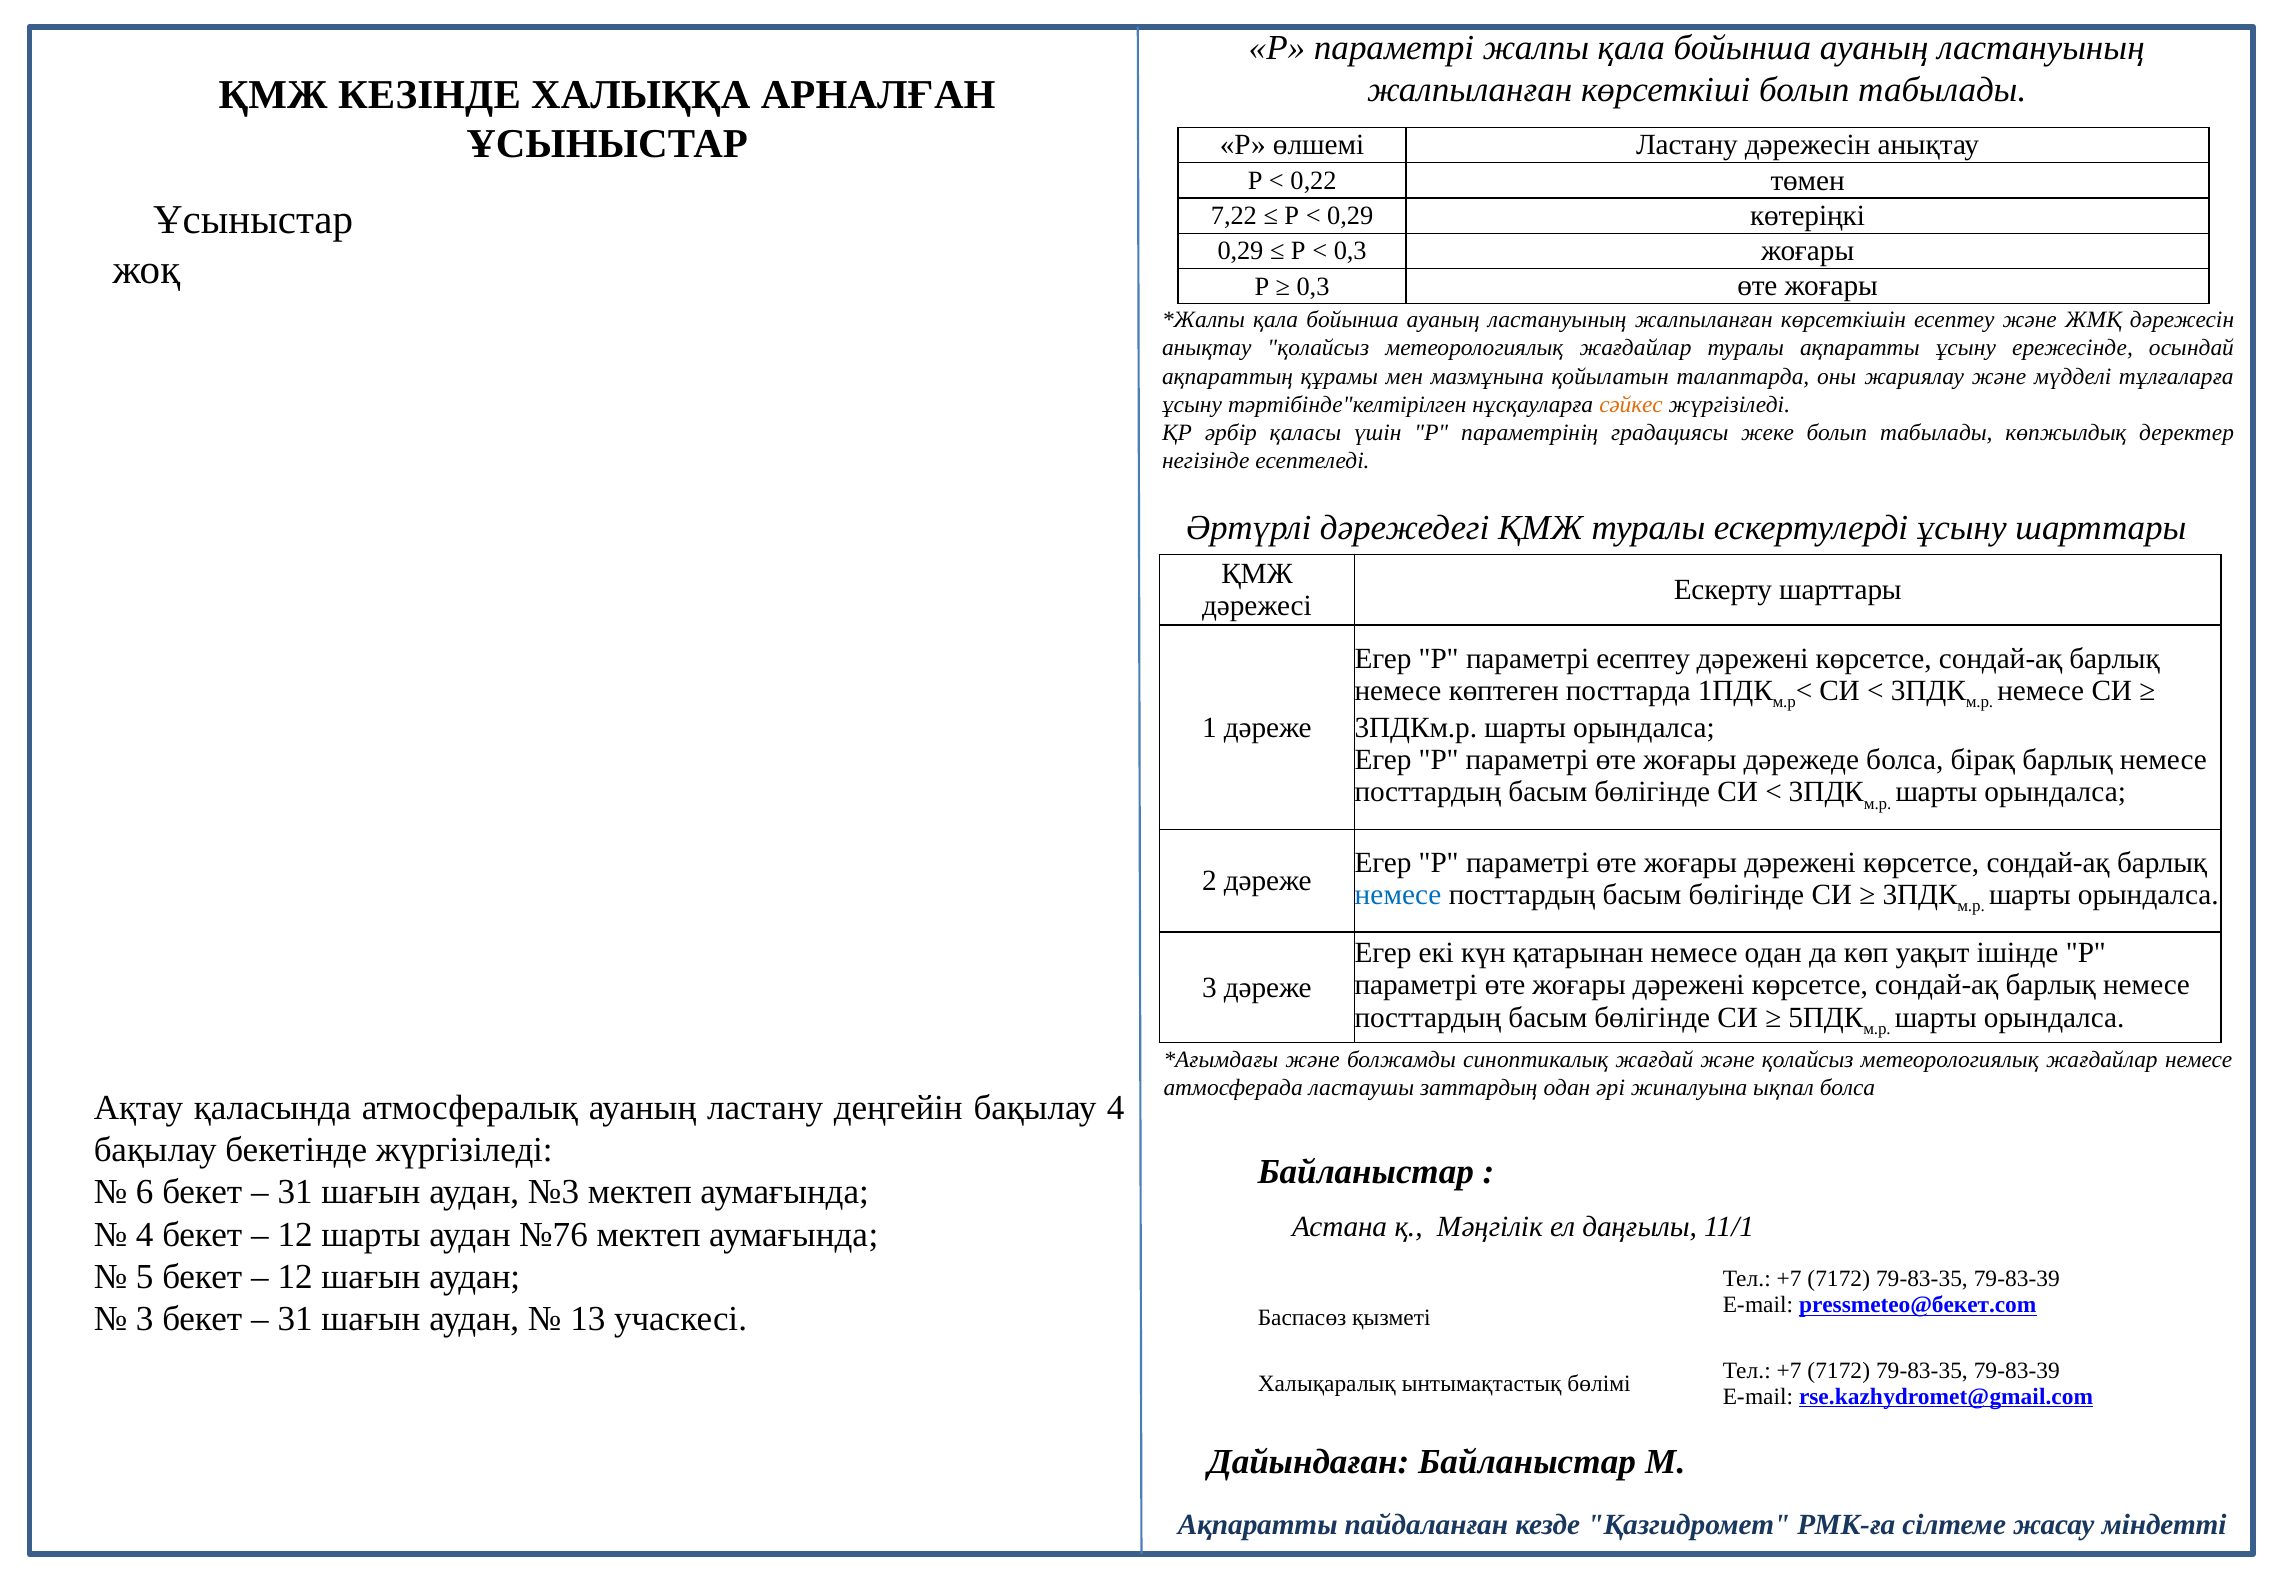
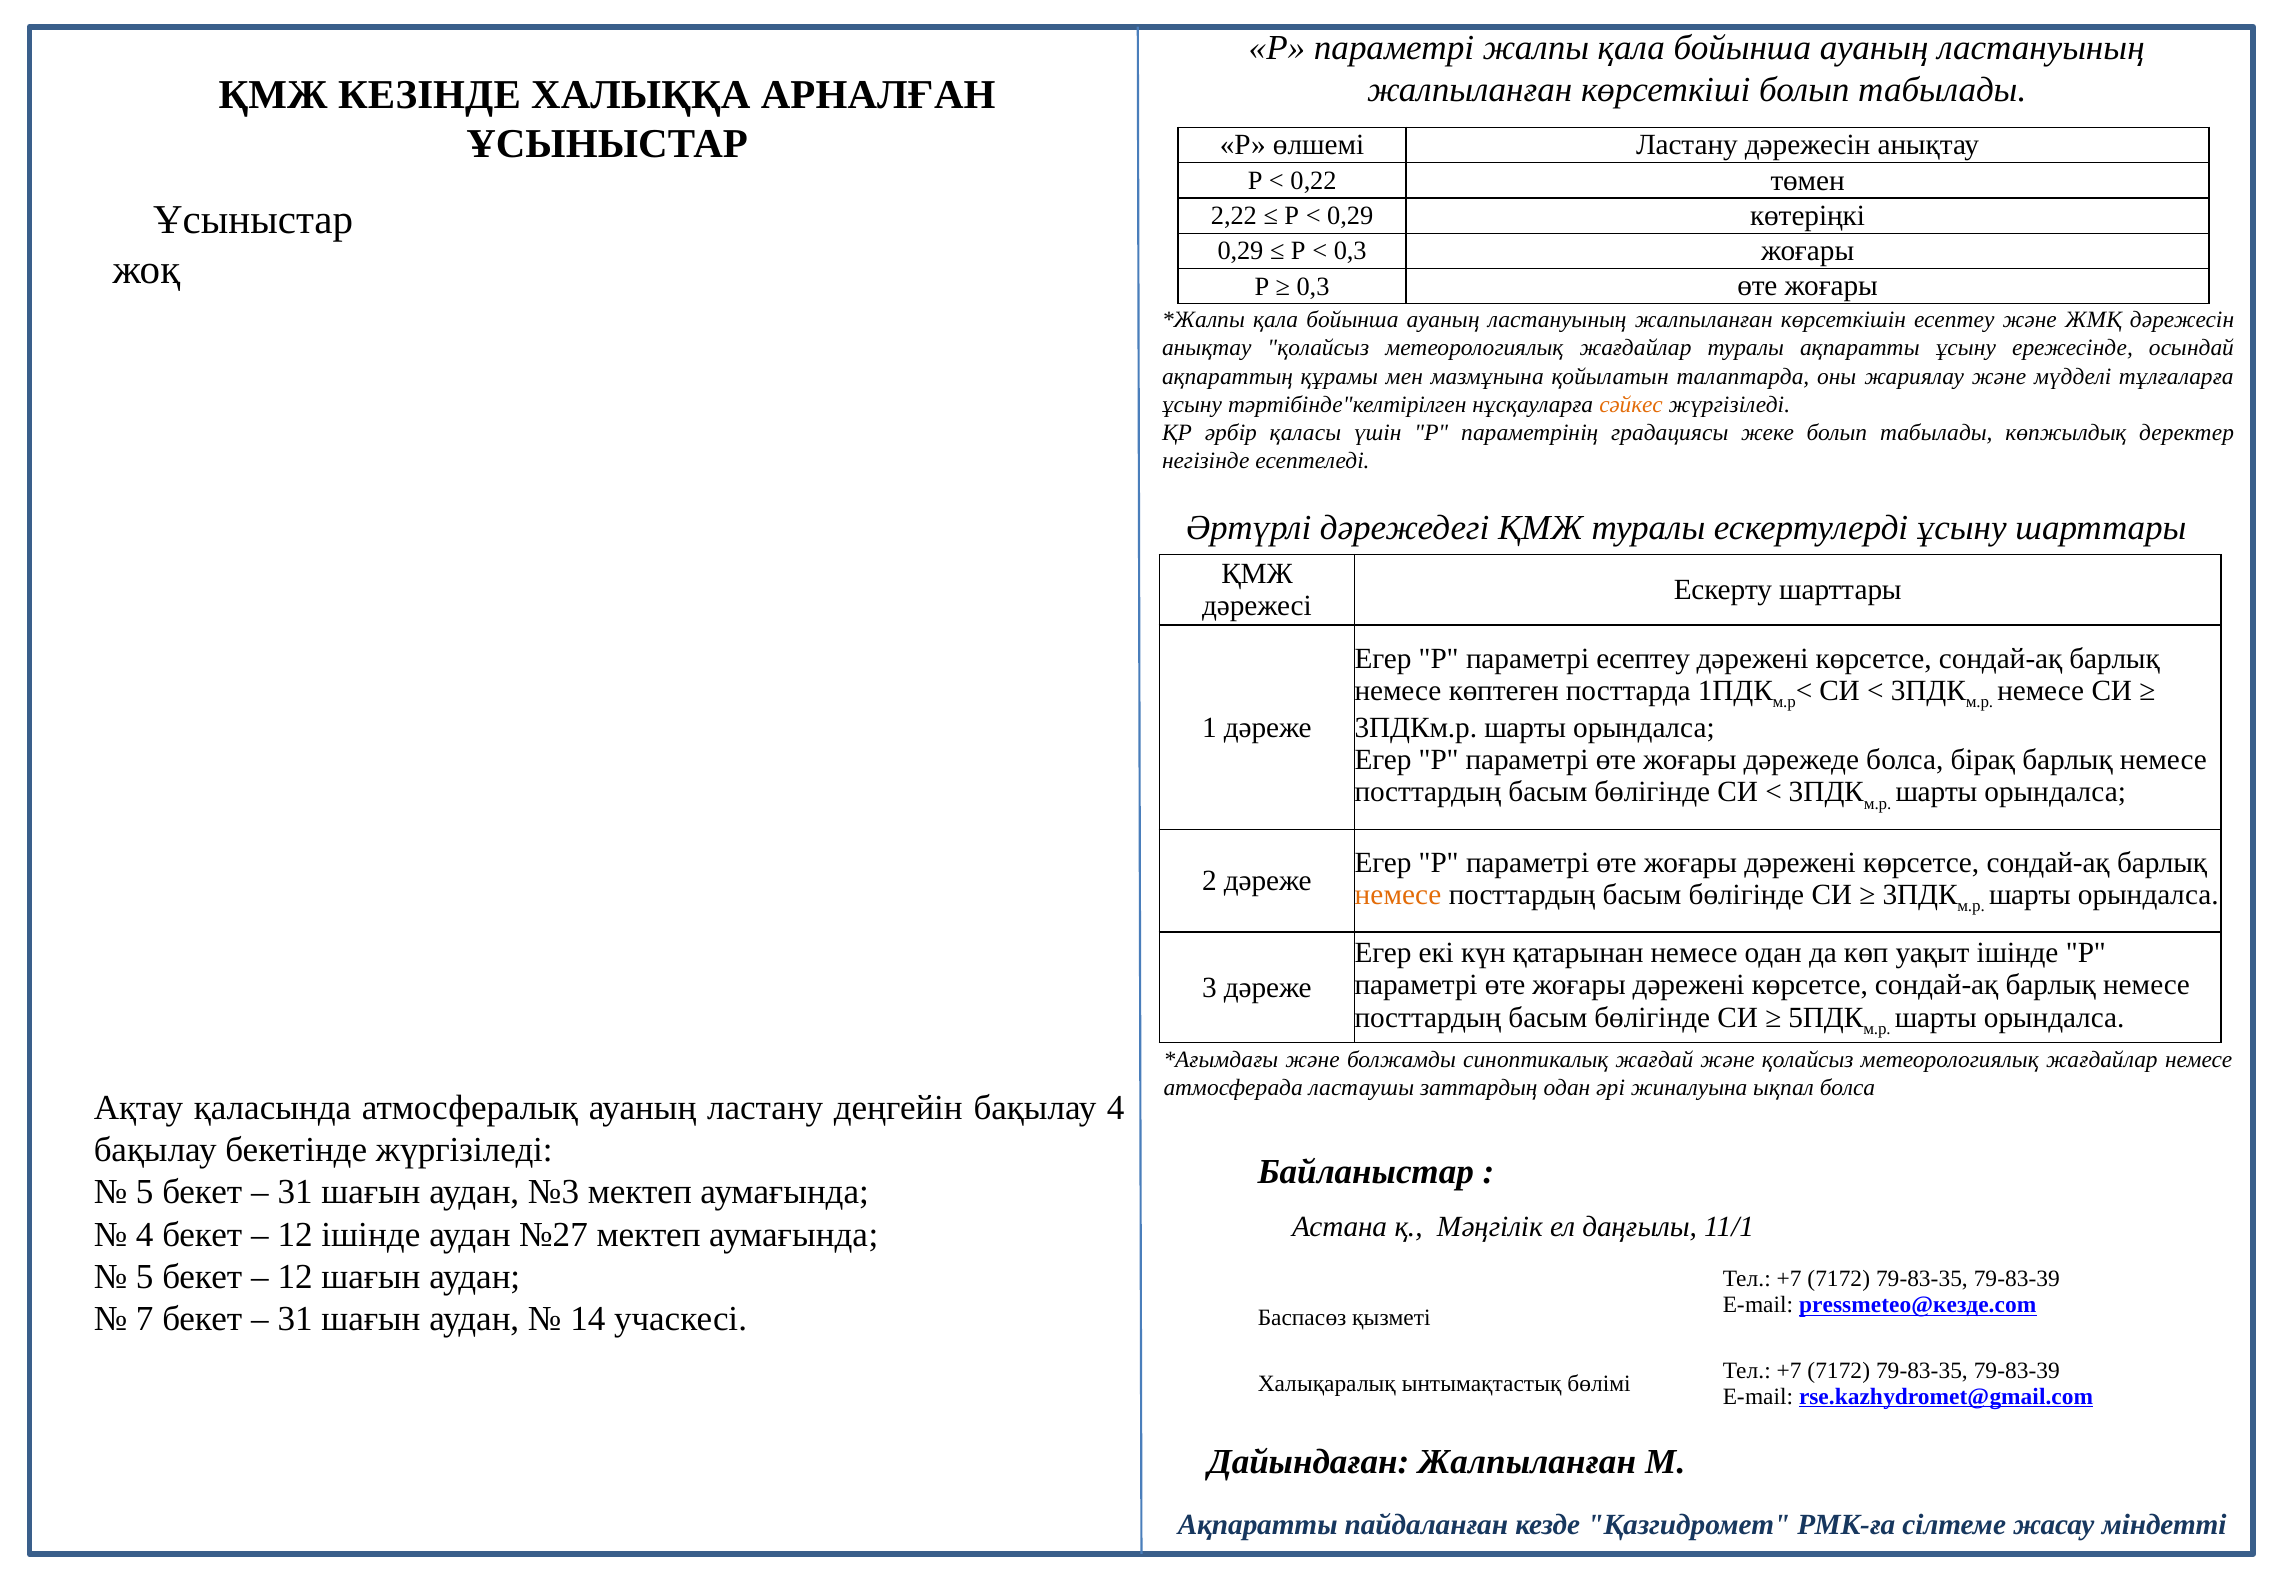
7,22: 7,22 -> 2,22
немесе at (1398, 895) colour: blue -> orange
6 at (145, 1192): 6 -> 5
12 шарты: шарты -> ішінде
№76: №76 -> №27
pressmeteo@бекет.com: pressmeteo@бекет.com -> pressmeteo@кезде.com
3 at (145, 1318): 3 -> 7
13: 13 -> 14
Дайындаған Байланыстар: Байланыстар -> Жалпыланған
